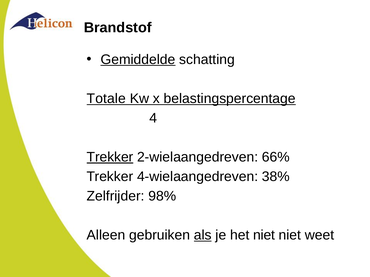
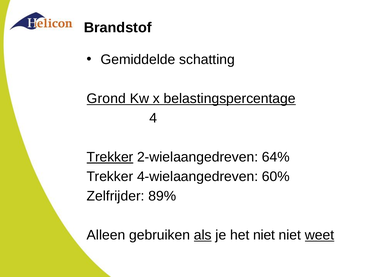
Gemiddelde underline: present -> none
Totale: Totale -> Grond
66%: 66% -> 64%
38%: 38% -> 60%
98%: 98% -> 89%
weet underline: none -> present
